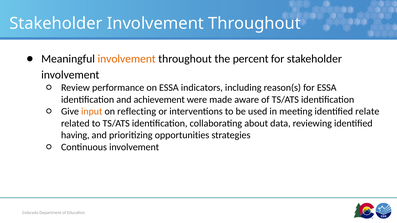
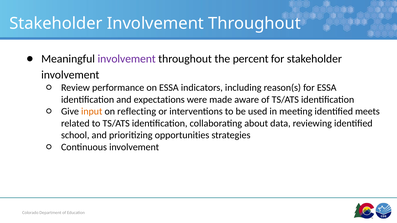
involvement at (127, 59) colour: orange -> purple
achievement: achievement -> expectations
relate: relate -> meets
having: having -> school
